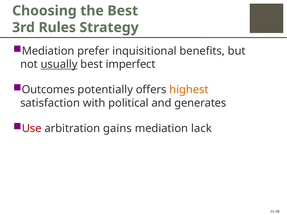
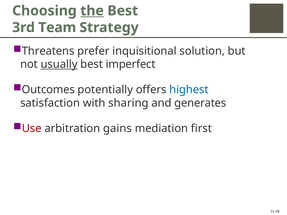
the underline: none -> present
Rules: Rules -> Team
Mediation at (48, 51): Mediation -> Threatens
benefits: benefits -> solution
highest colour: orange -> blue
political: political -> sharing
lack: lack -> first
